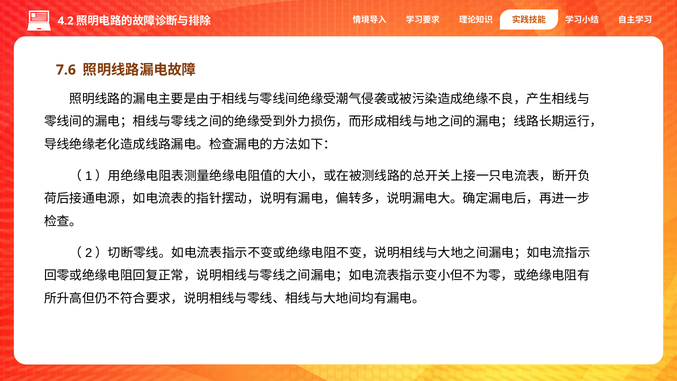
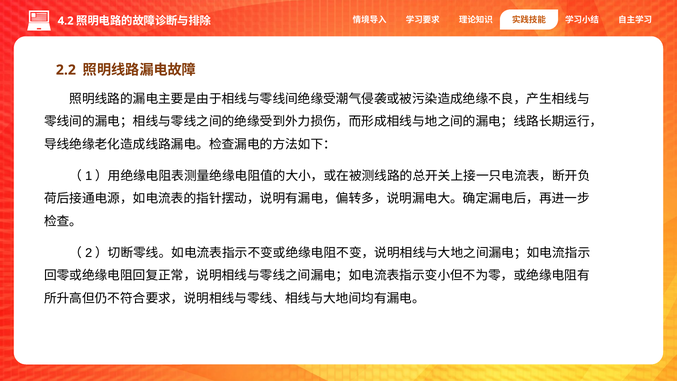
7.6: 7.6 -> 2.2
